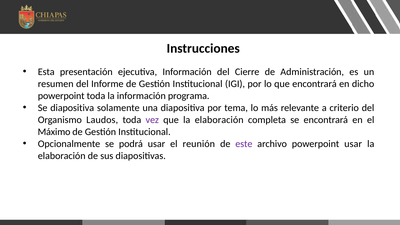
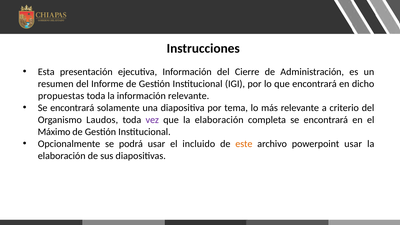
powerpoint at (61, 96): powerpoint -> propuestas
información programa: programa -> relevante
diapositiva at (72, 108): diapositiva -> encontrará
reunión: reunión -> incluido
este colour: purple -> orange
